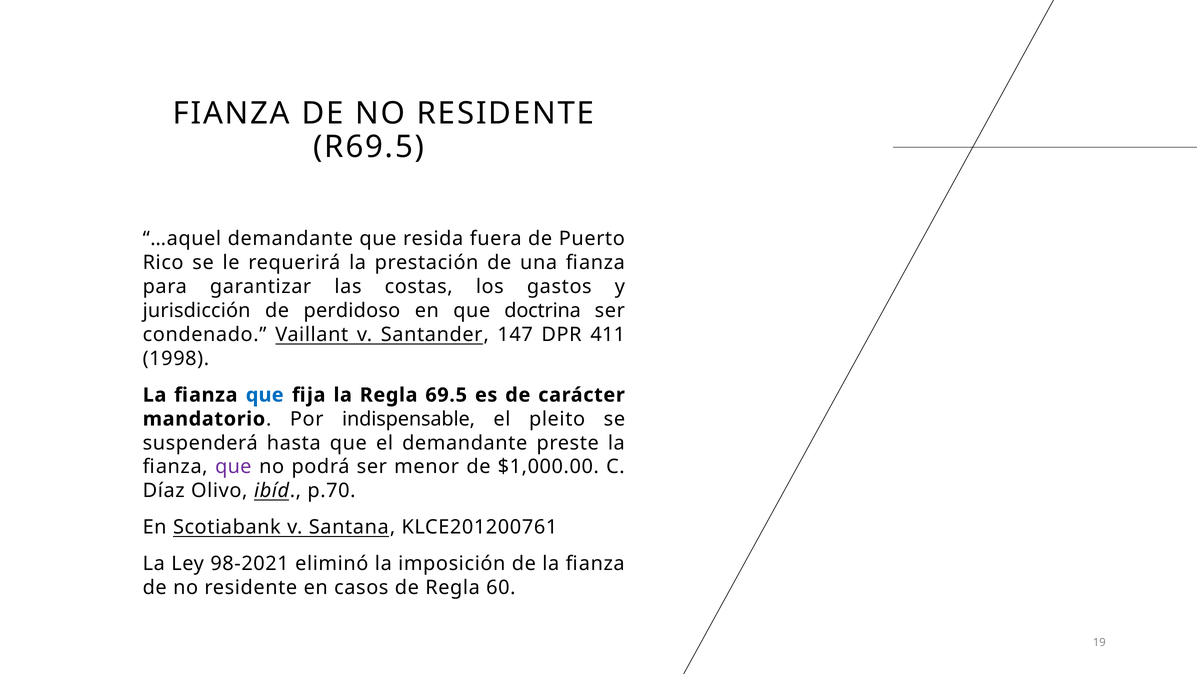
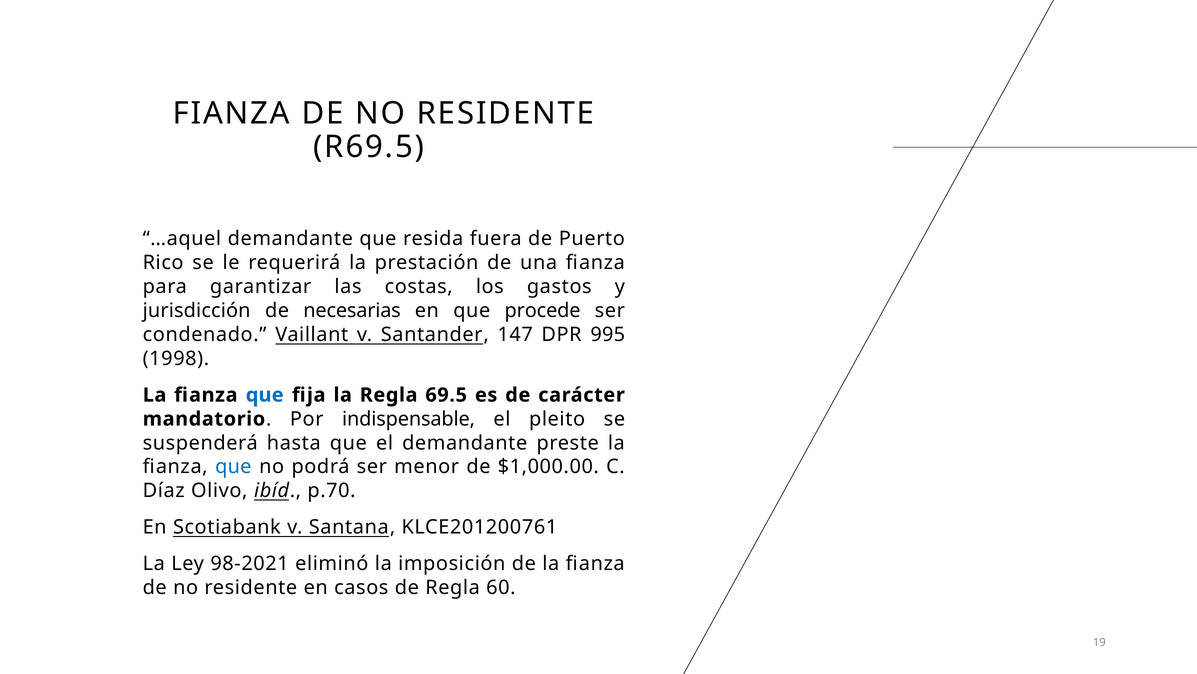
perdidoso: perdidoso -> necesarias
doctrina: doctrina -> procede
411: 411 -> 995
que at (233, 466) colour: purple -> blue
